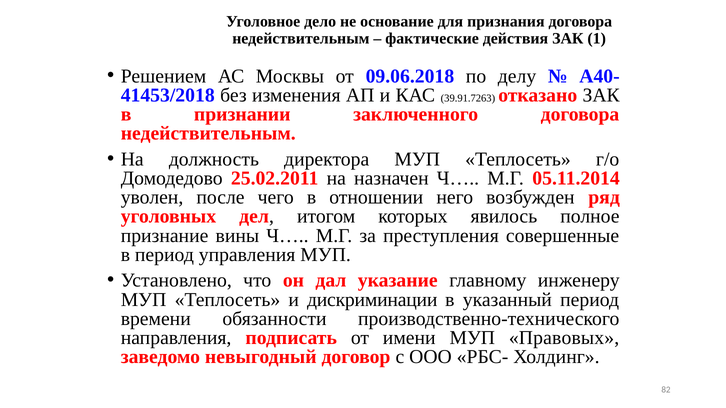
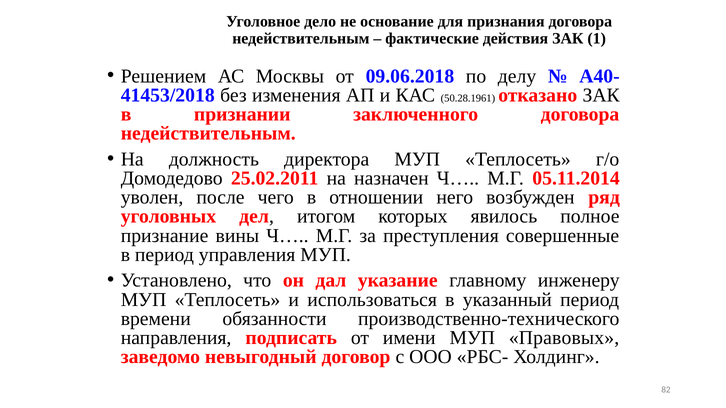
39.91.7263: 39.91.7263 -> 50.28.1961
дискриминации: дискриминации -> использоваться
